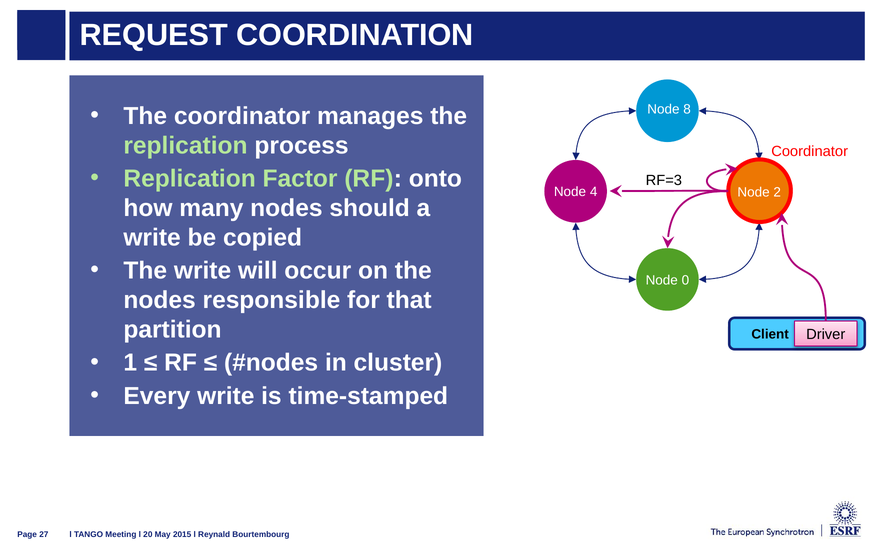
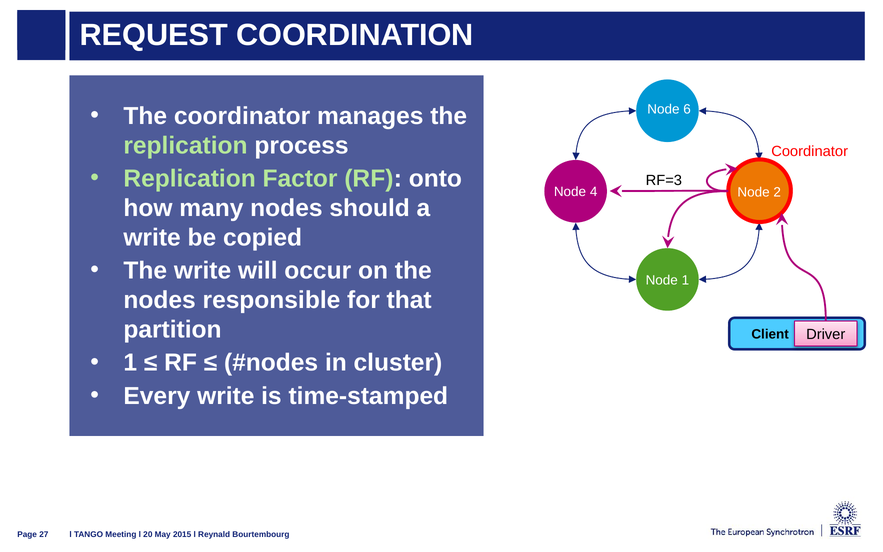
8: 8 -> 6
Node 0: 0 -> 1
